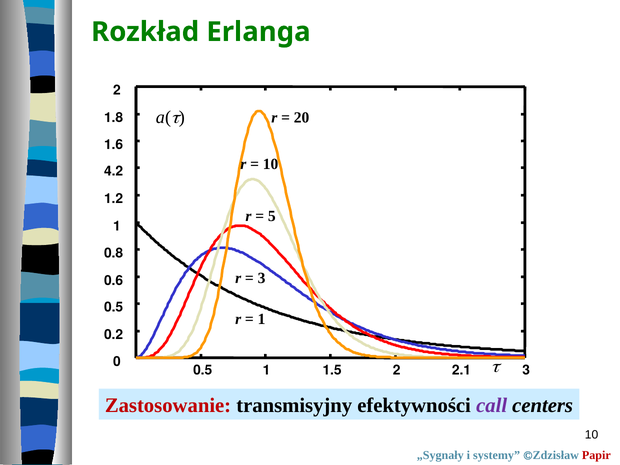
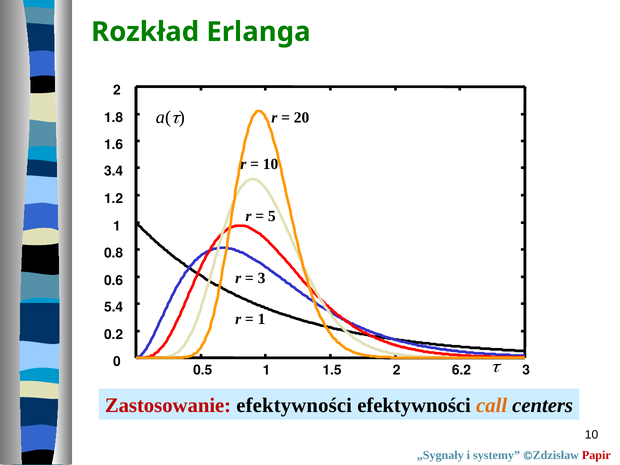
4.2: 4.2 -> 3.4
0.5 at (114, 307): 0.5 -> 5.4
2.1: 2.1 -> 6.2
Zastosowanie transmisyjny: transmisyjny -> efektywności
call colour: purple -> orange
